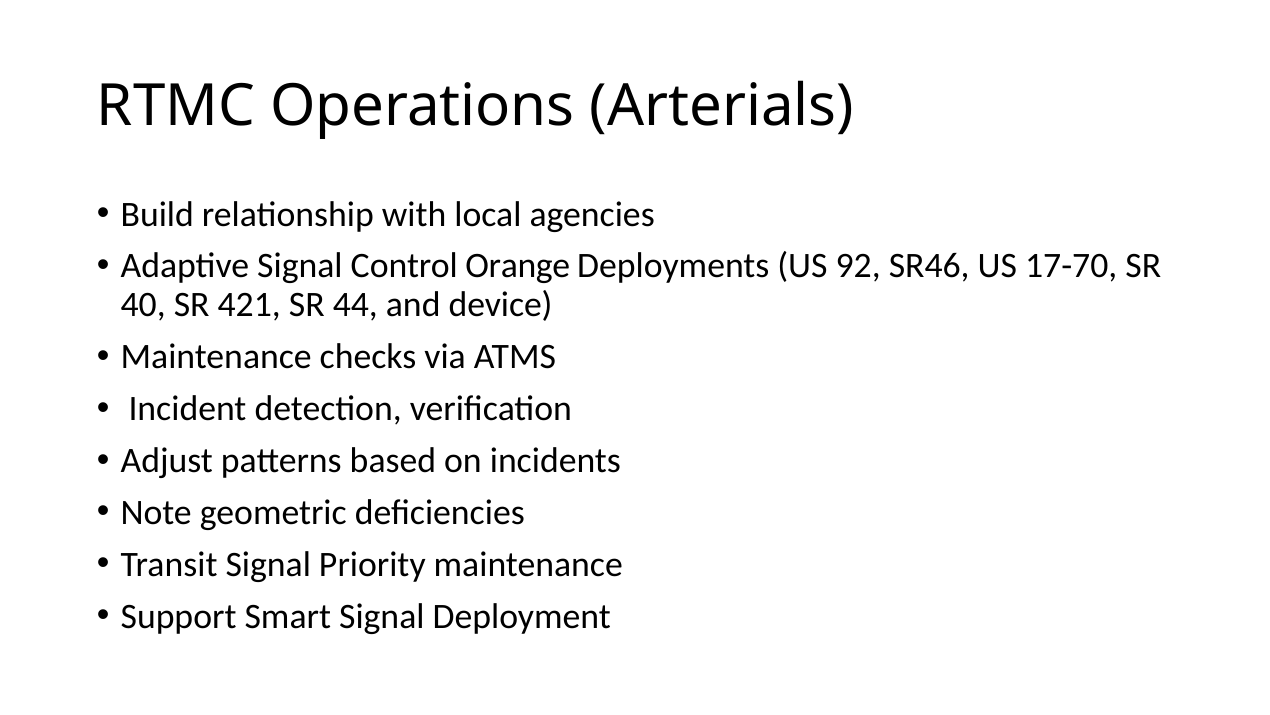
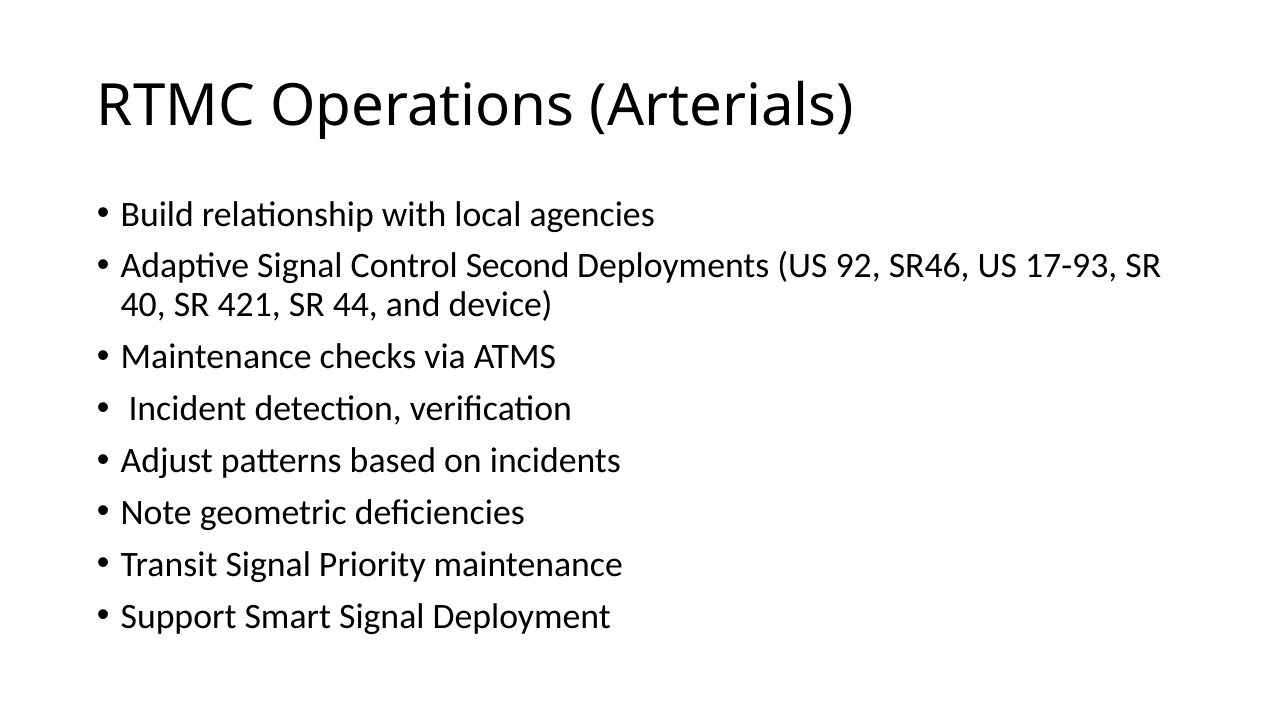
Orange: Orange -> Second
17-70: 17-70 -> 17-93
